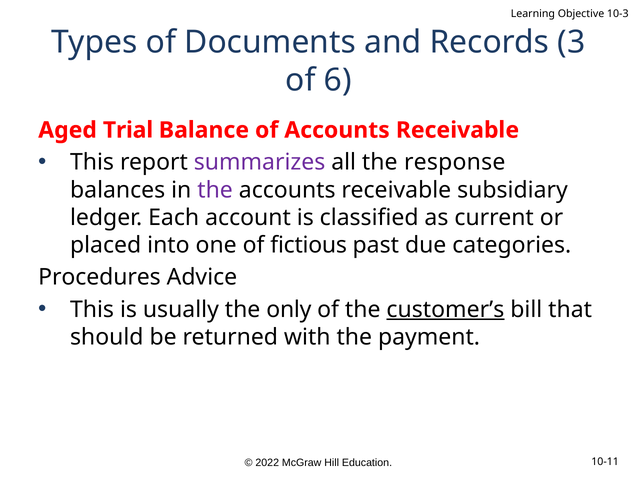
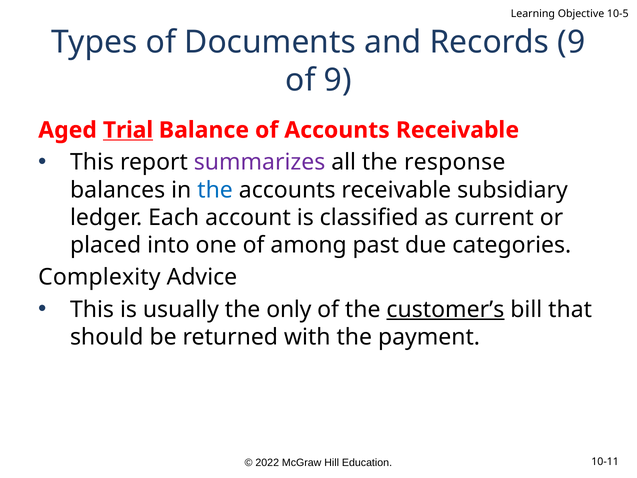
10-3: 10-3 -> 10-5
Records 3: 3 -> 9
of 6: 6 -> 9
Trial underline: none -> present
the at (215, 190) colour: purple -> blue
fictious: fictious -> among
Procedures: Procedures -> Complexity
